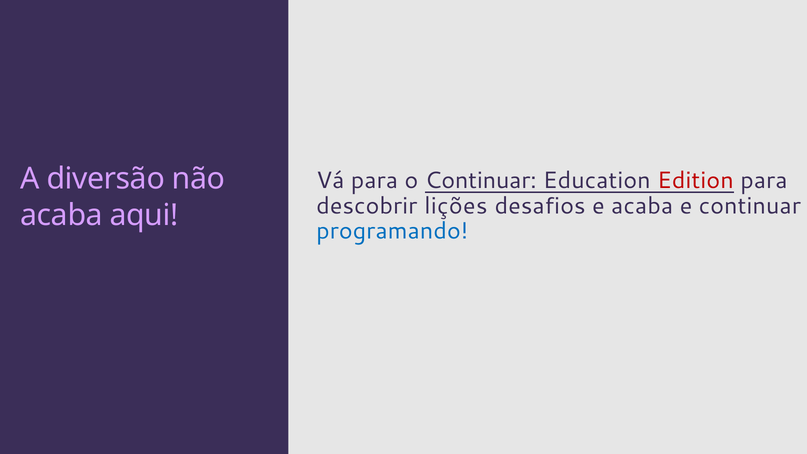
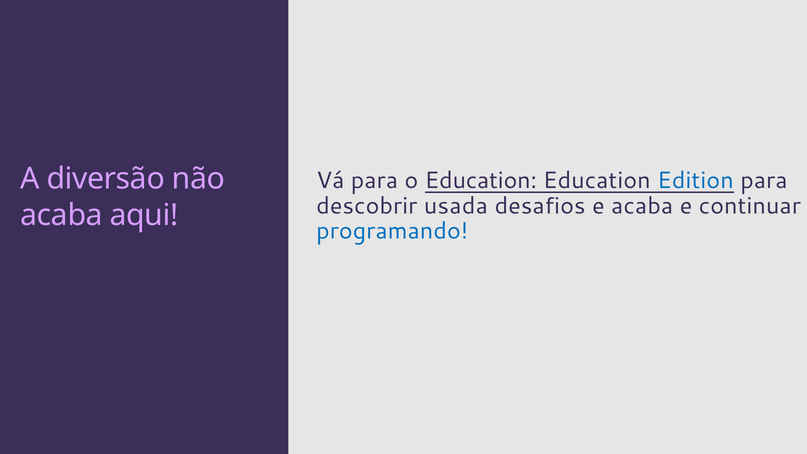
o Continuar: Continuar -> Education
Edition colour: red -> blue
lições: lições -> usada
